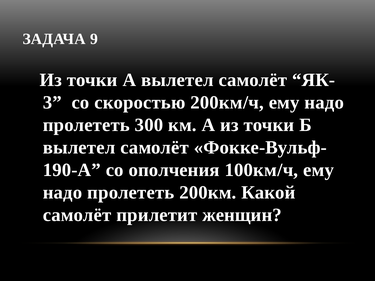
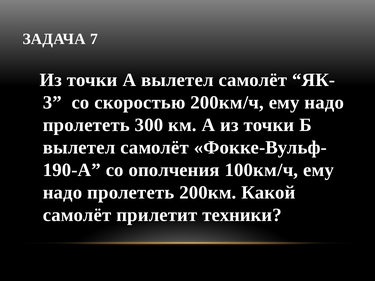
9: 9 -> 7
женщин: женщин -> техники
